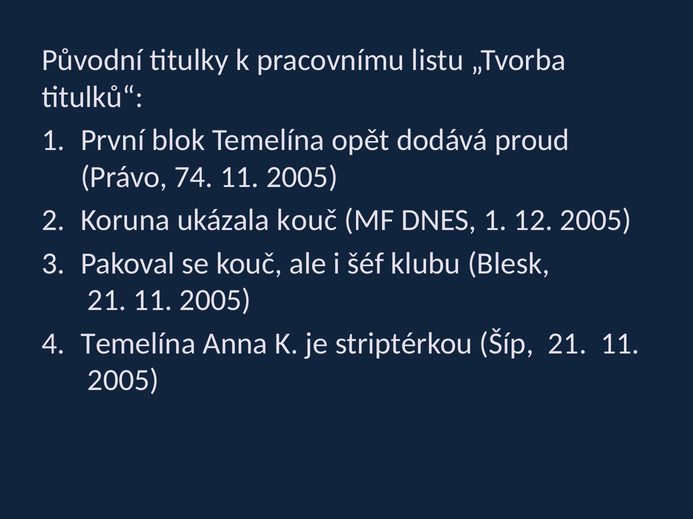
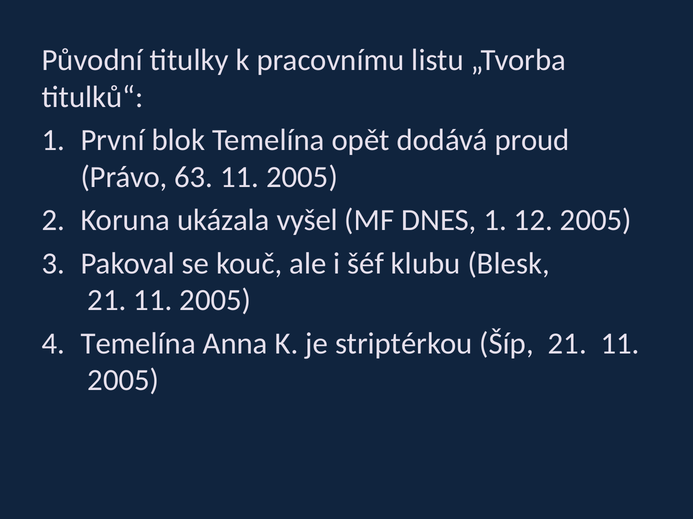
74: 74 -> 63
ukázala kouč: kouč -> vyšel
